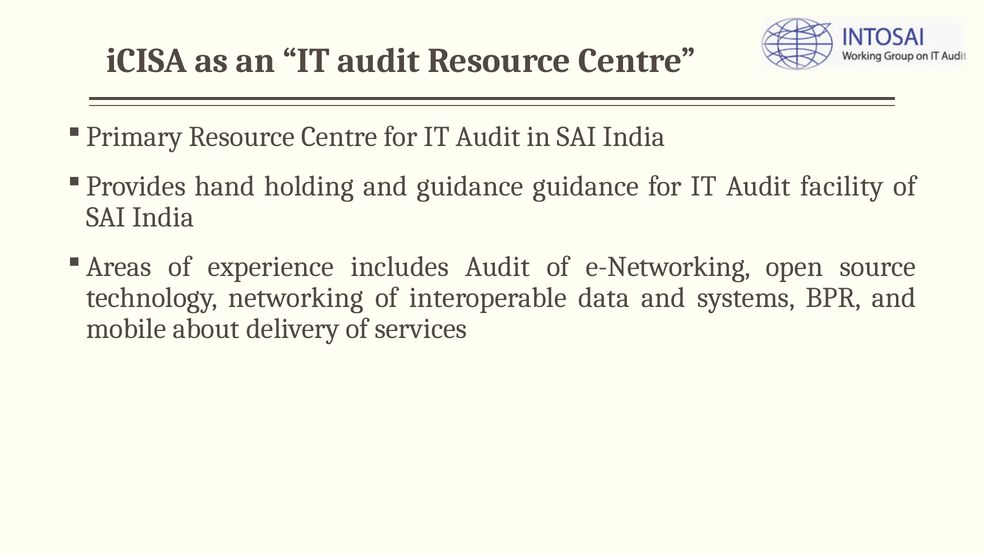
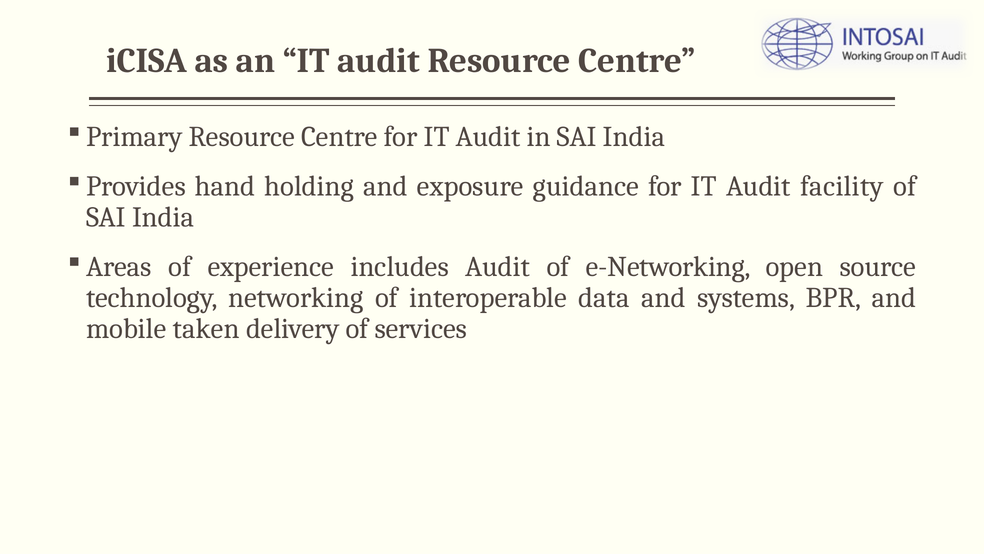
and guidance: guidance -> exposure
about: about -> taken
